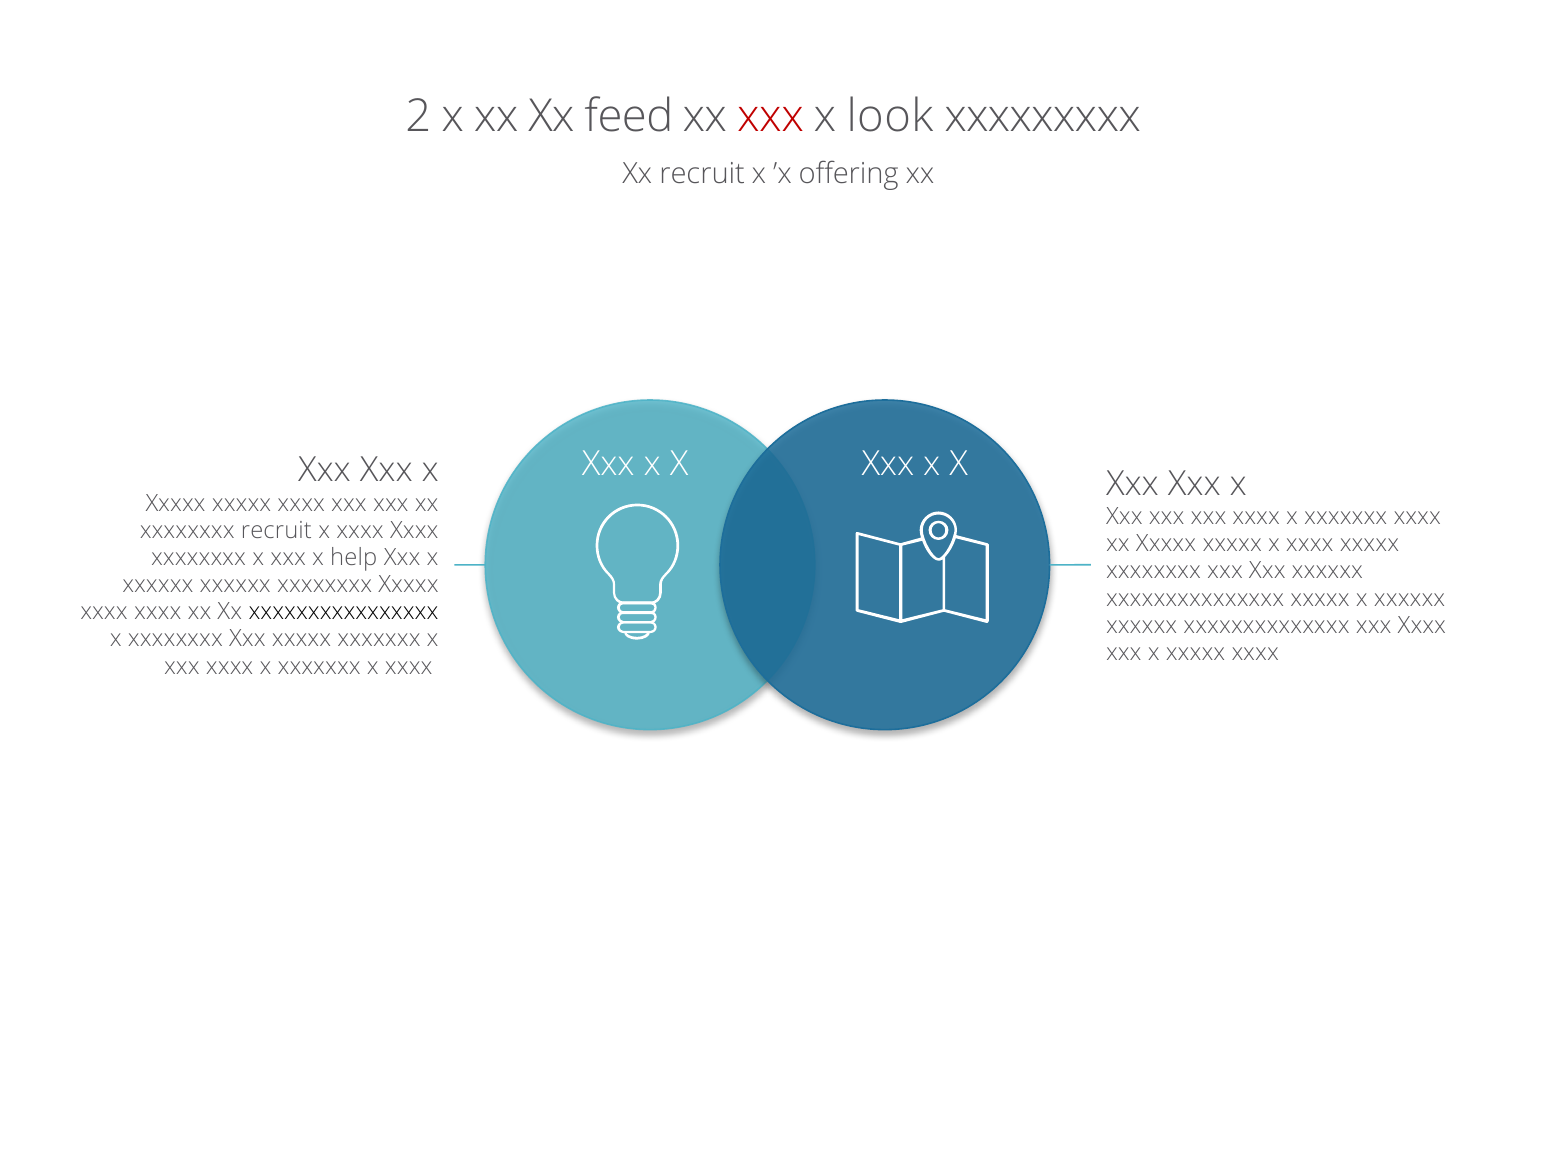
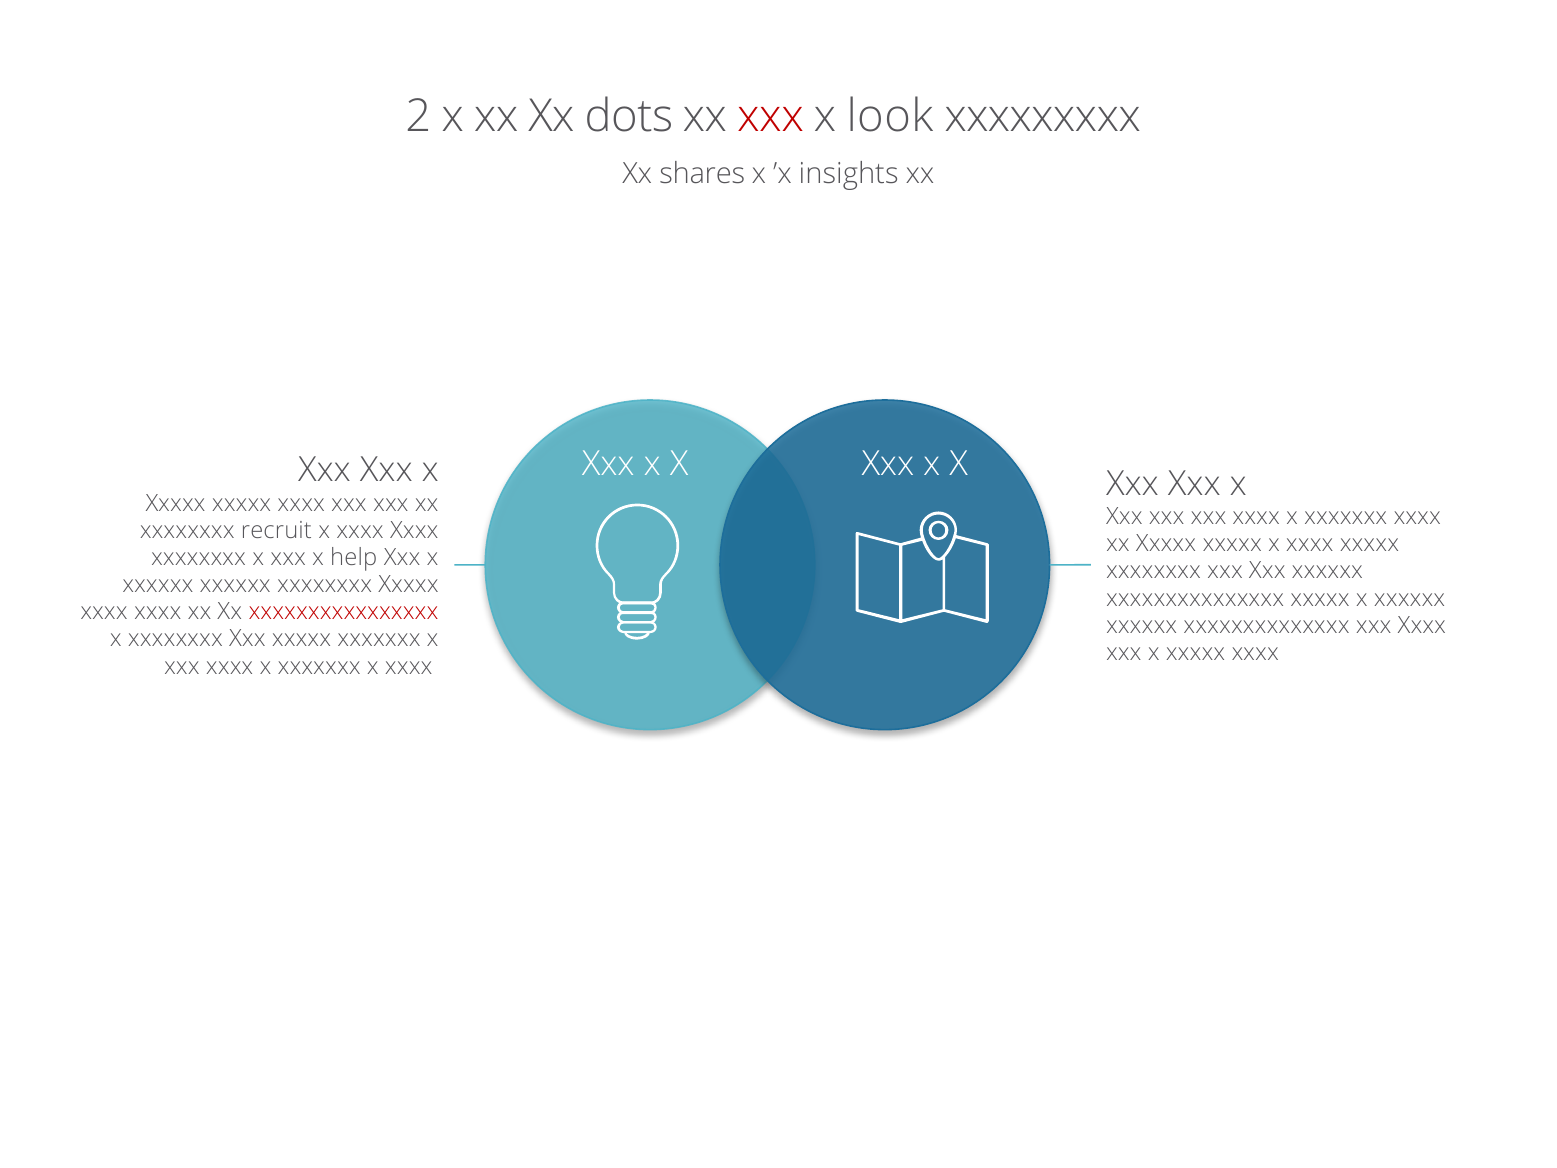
feed: feed -> dots
Xx recruit: recruit -> shares
offering: offering -> insights
xxxxxxxxxxxxxxxx colour: black -> red
